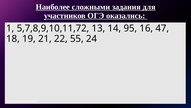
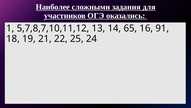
5,7,8,9,10,11,72: 5,7,8,9,10,11,72 -> 5,7,8,7,10,11,12
95: 95 -> 65
47: 47 -> 91
55: 55 -> 25
